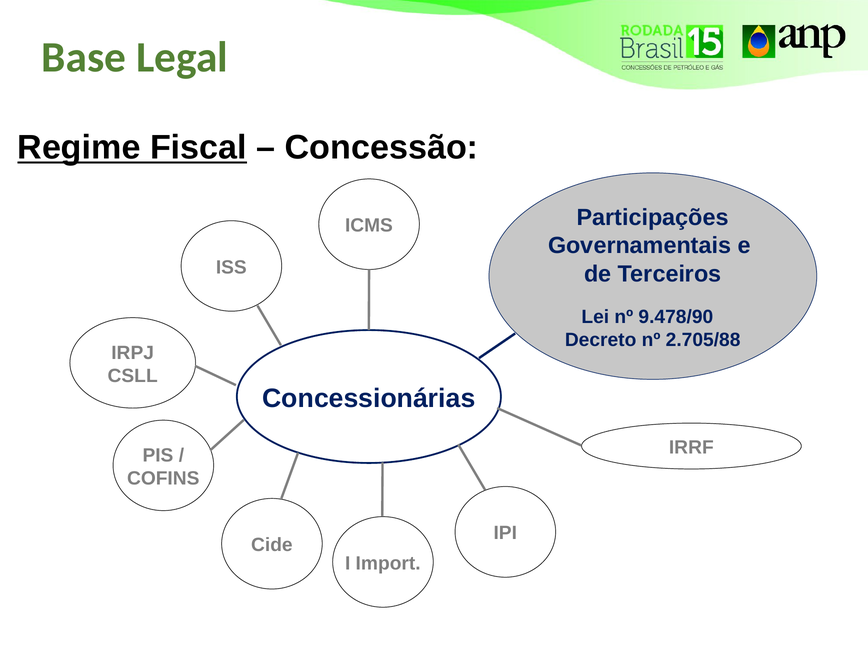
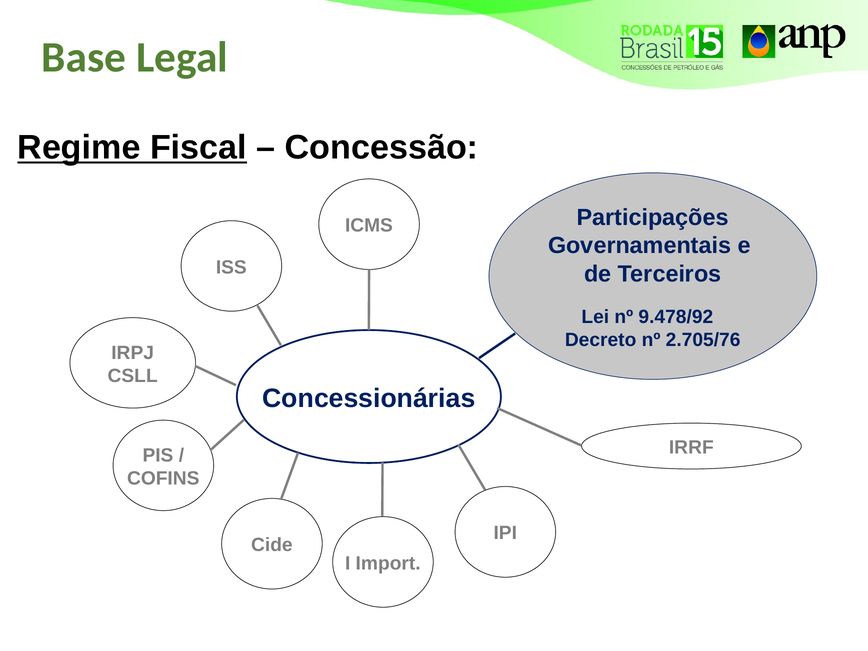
9.478/90: 9.478/90 -> 9.478/92
2.705/88: 2.705/88 -> 2.705/76
